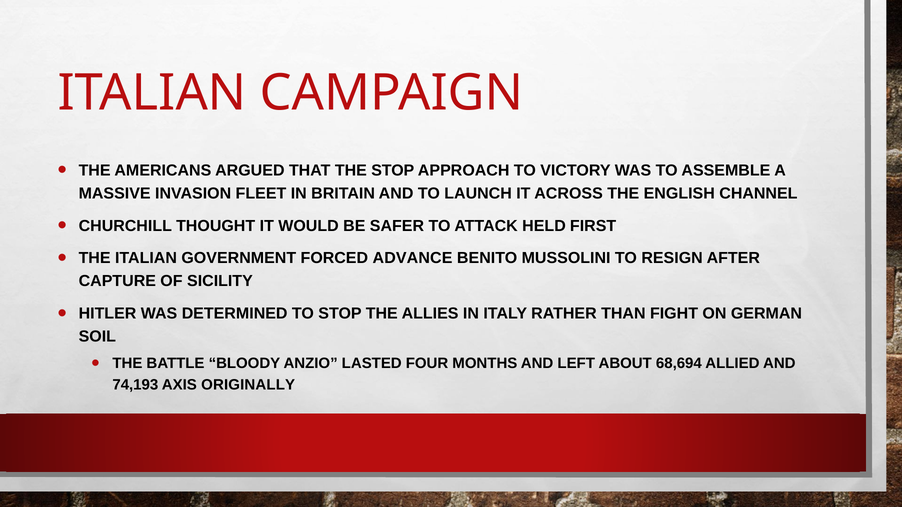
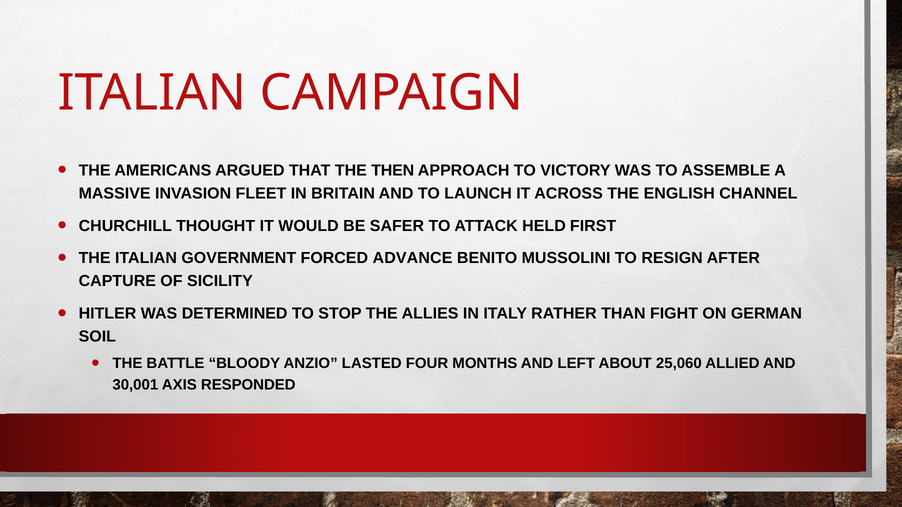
THE STOP: STOP -> THEN
68,694: 68,694 -> 25,060
74,193: 74,193 -> 30,001
ORIGINALLY: ORIGINALLY -> RESPONDED
